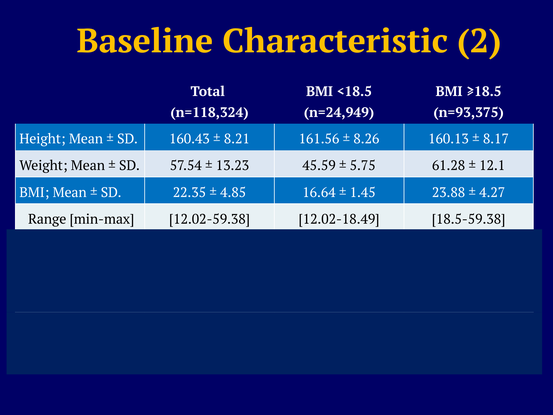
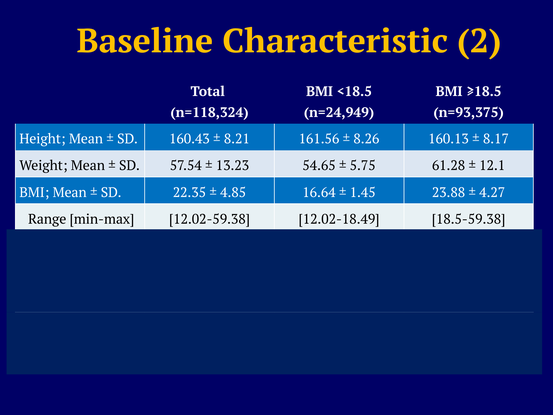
45.59: 45.59 -> 54.65
